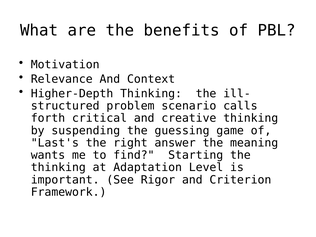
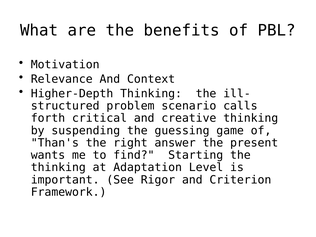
Last's: Last's -> Than's
meaning: meaning -> present
